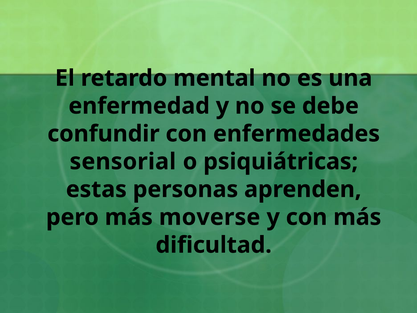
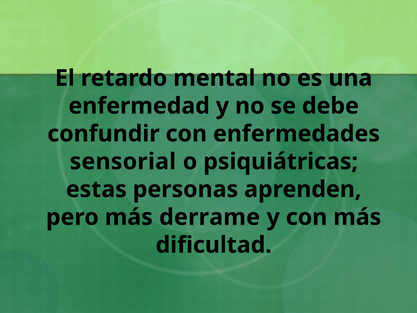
moverse: moverse -> derrame
